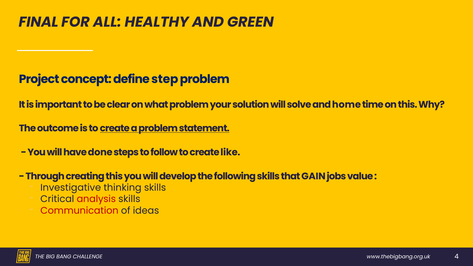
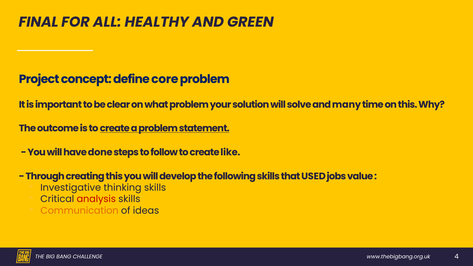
step: step -> core
home: home -> many
GAIN: GAIN -> USED
Communication colour: red -> orange
